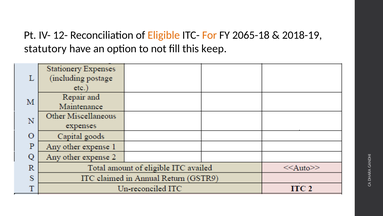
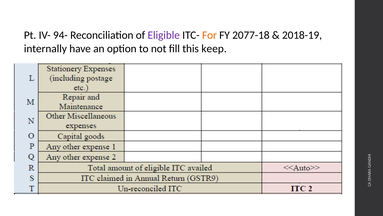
12-: 12- -> 94-
Eligible colour: orange -> purple
2065-18: 2065-18 -> 2077-18
statutory: statutory -> internally
